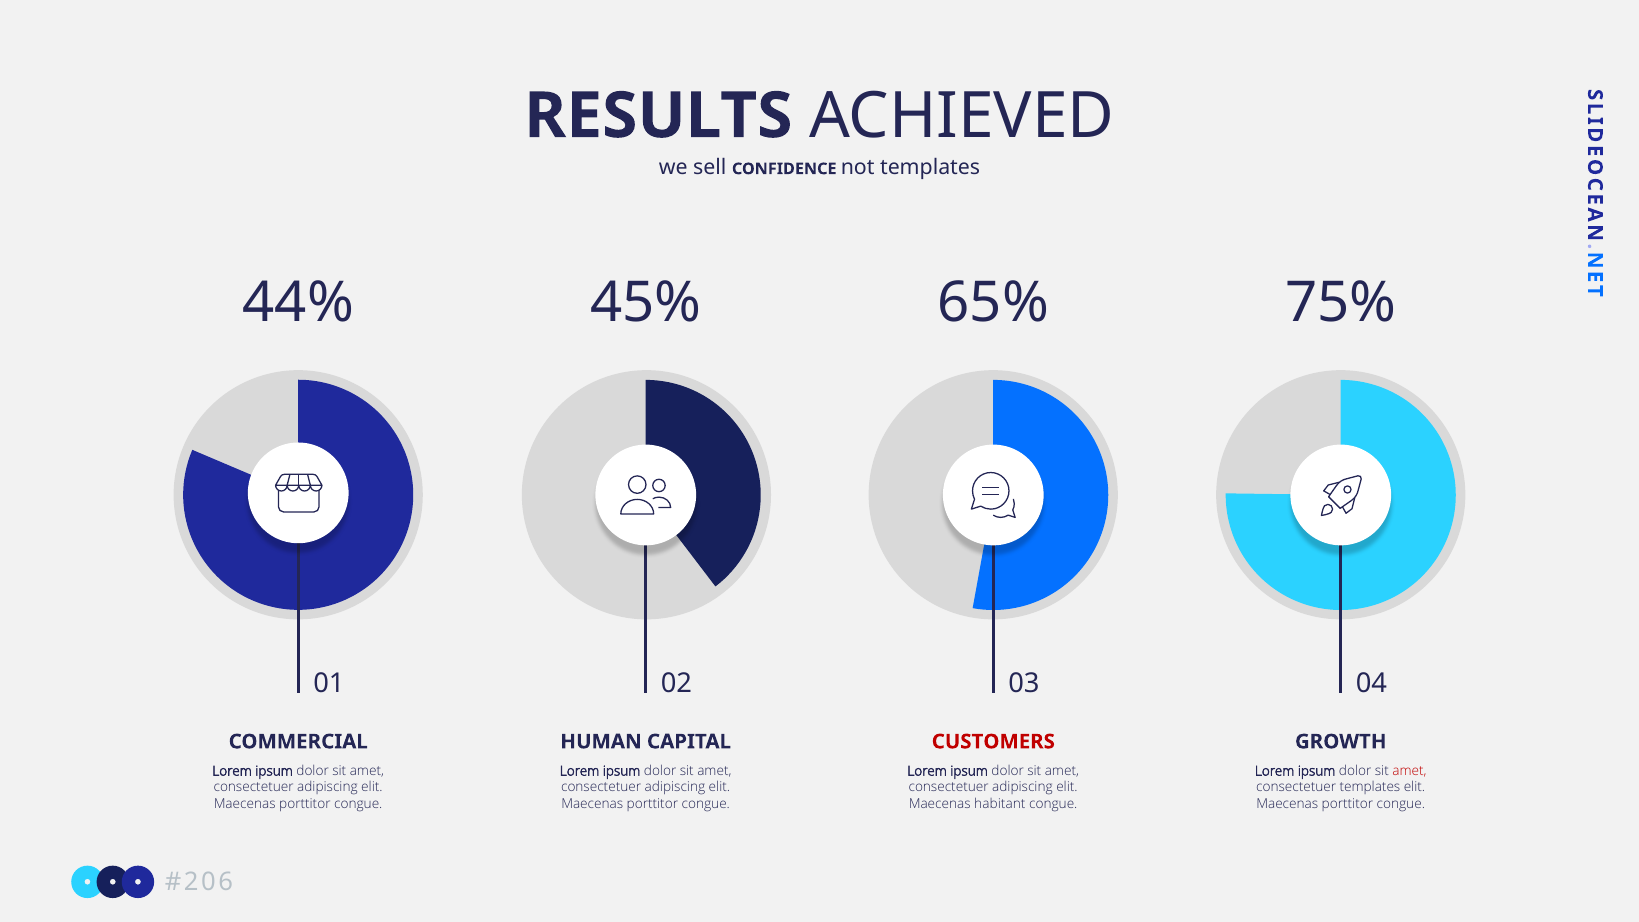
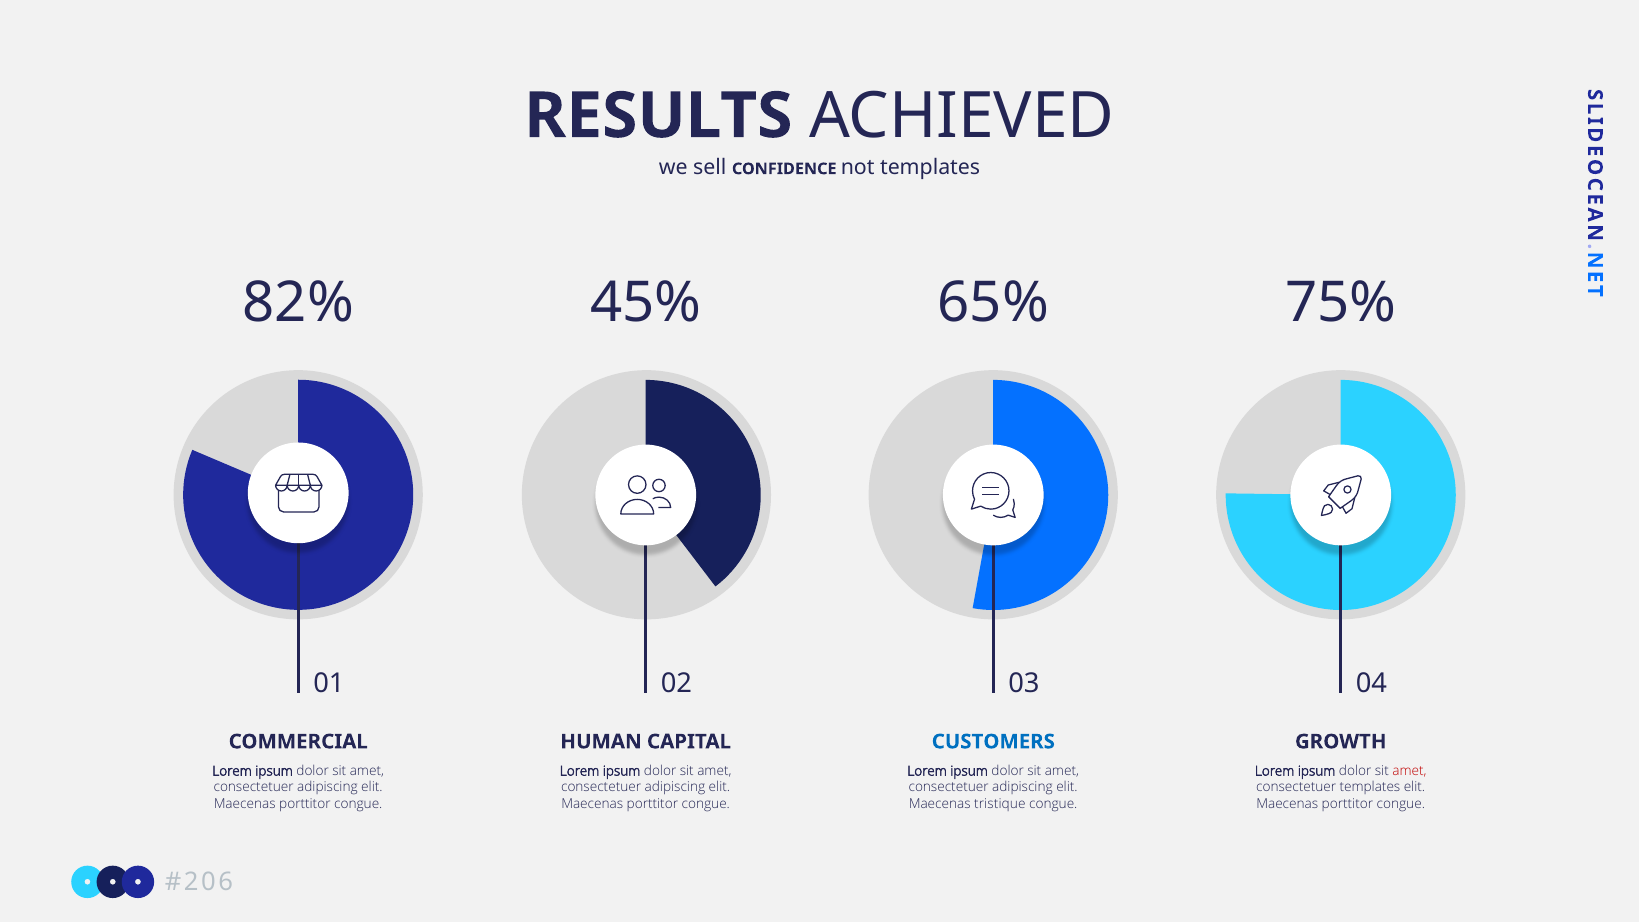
44%: 44% -> 82%
CUSTOMERS colour: red -> blue
habitant: habitant -> tristique
